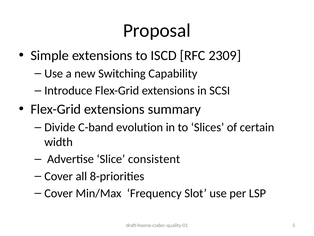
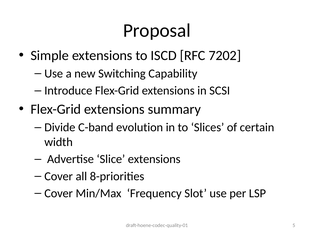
2309: 2309 -> 7202
Slice consistent: consistent -> extensions
